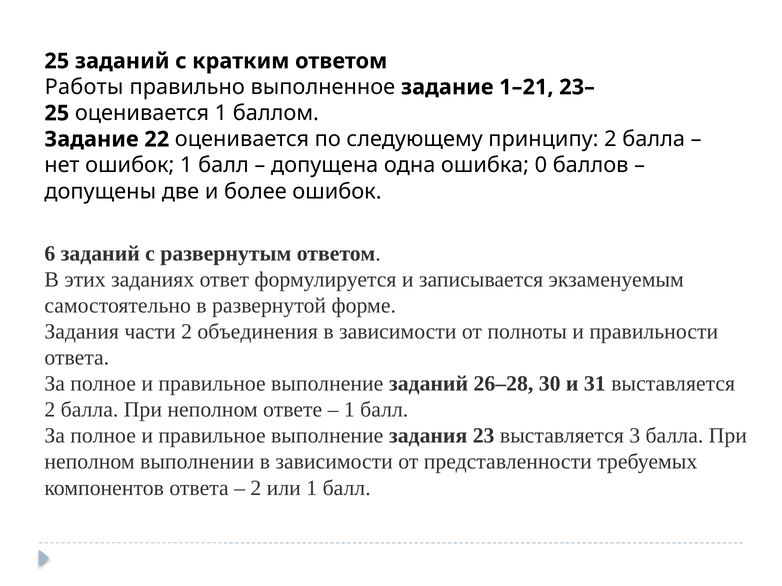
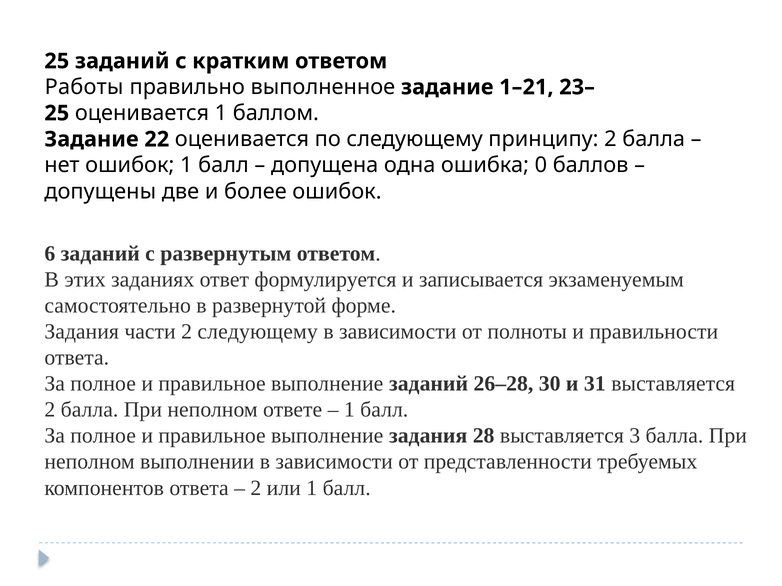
2 объединения: объединения -> следующему
23: 23 -> 28
